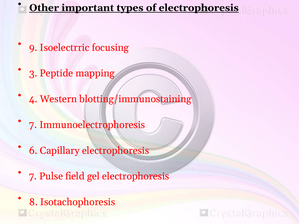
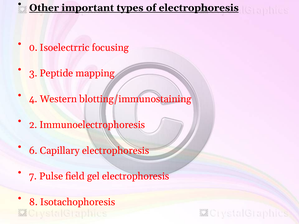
9: 9 -> 0
7 at (33, 125): 7 -> 2
